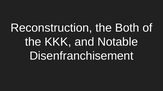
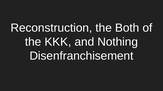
Notable: Notable -> Nothing
